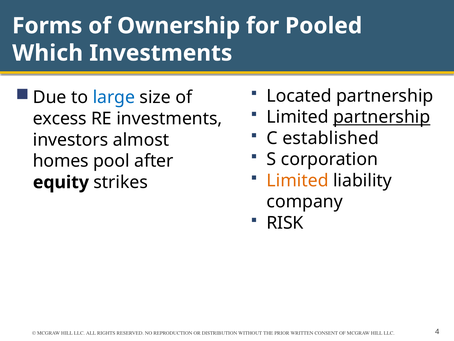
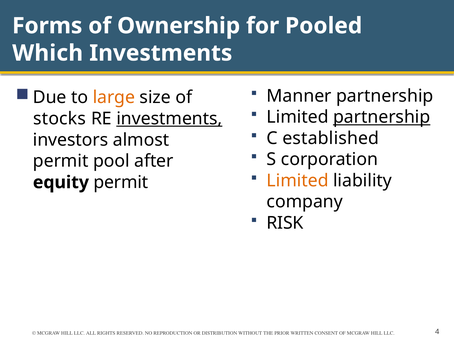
large colour: blue -> orange
Located: Located -> Manner
excess: excess -> stocks
investments at (169, 119) underline: none -> present
homes at (61, 161): homes -> permit
equity strikes: strikes -> permit
